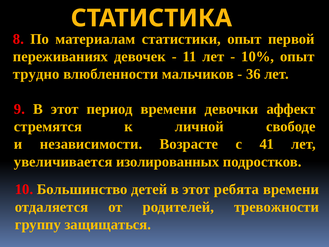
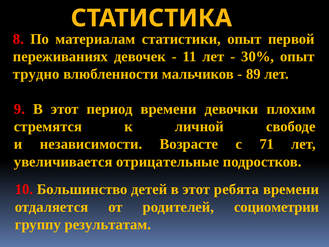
10%: 10% -> 30%
36: 36 -> 89
аффект: аффект -> плохим
41: 41 -> 71
изолированных: изолированных -> отрицательные
тревожности: тревожности -> социометрии
защищаться: защищаться -> результатам
